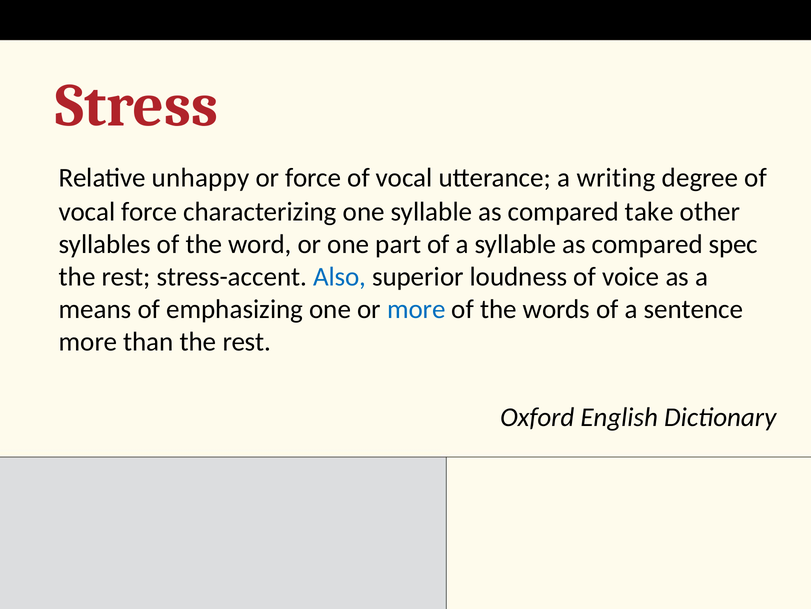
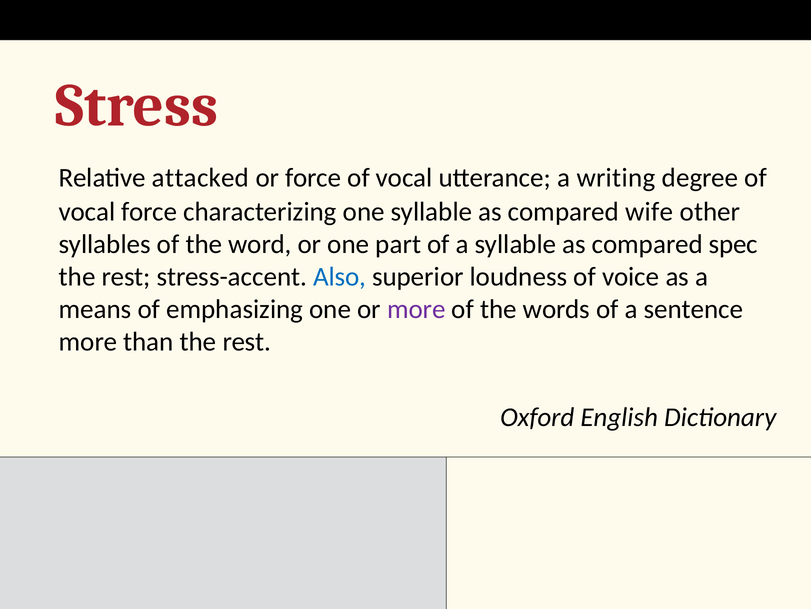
unhappy: unhappy -> attacked
take: take -> wife
more at (416, 309) colour: blue -> purple
